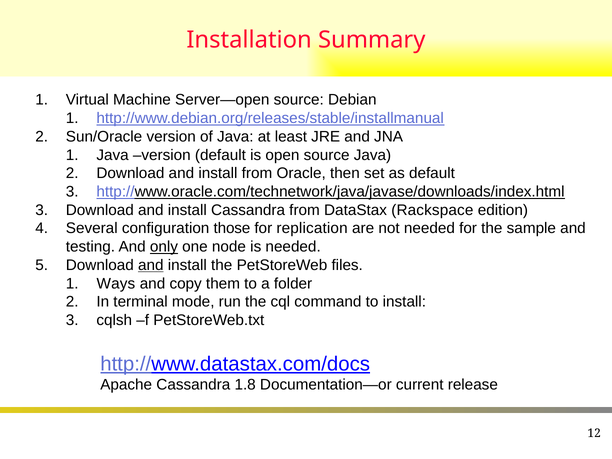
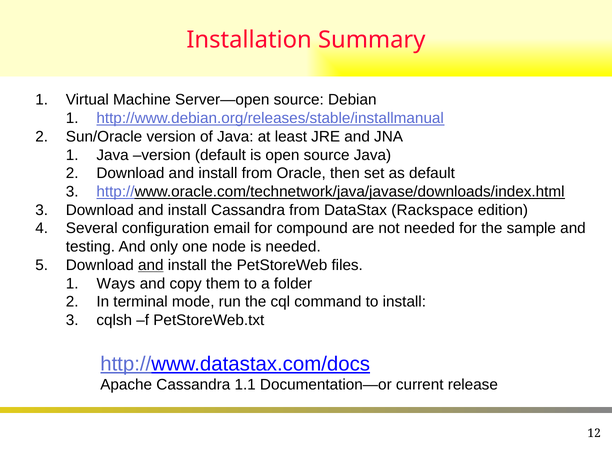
those: those -> email
replication: replication -> compound
only underline: present -> none
1.8: 1.8 -> 1.1
